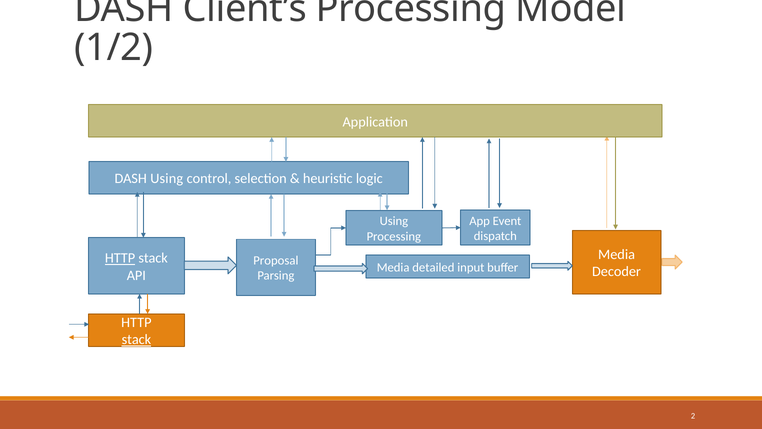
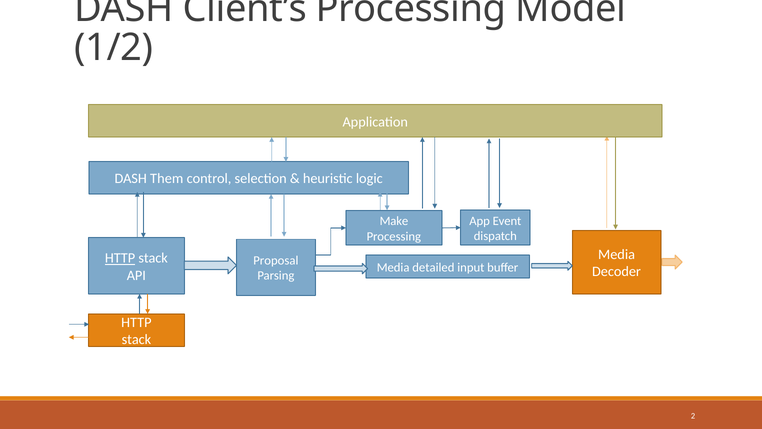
DASH Using: Using -> Them
Using at (394, 221): Using -> Make
stack at (136, 339) underline: present -> none
